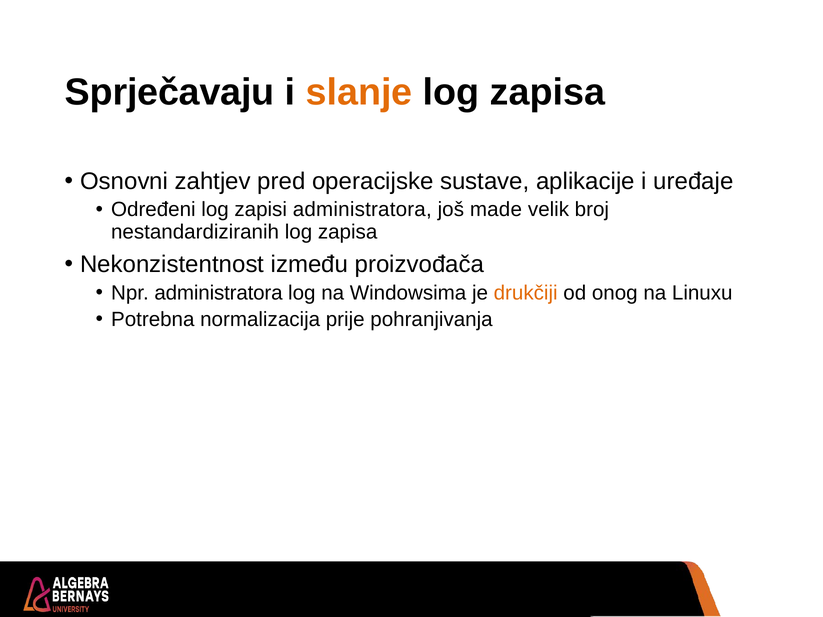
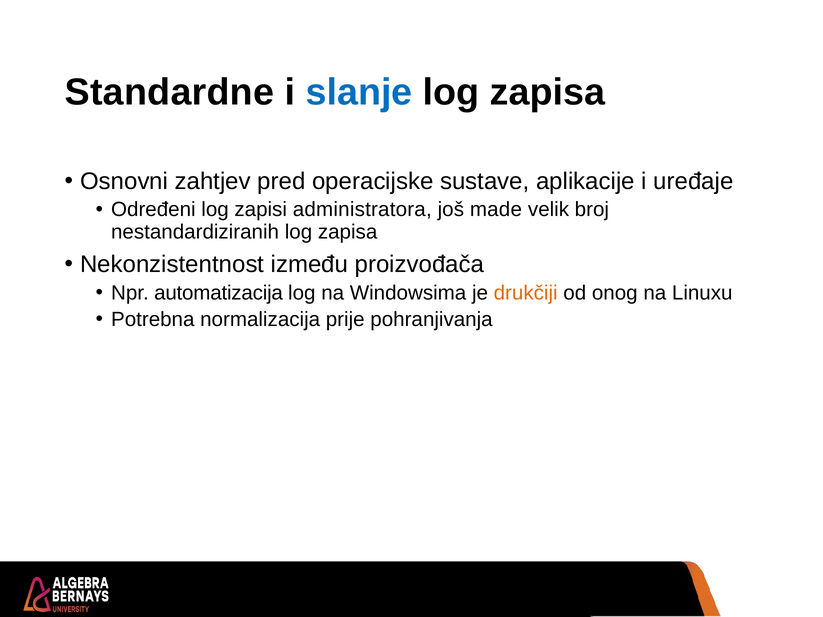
Sprječavaju: Sprječavaju -> Standardne
slanje colour: orange -> blue
Npr administratora: administratora -> automatizacija
